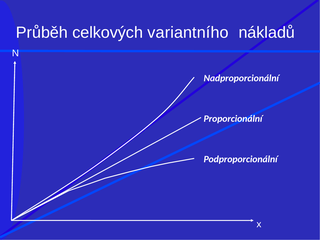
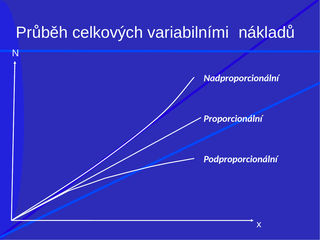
variantního: variantního -> variabilními
